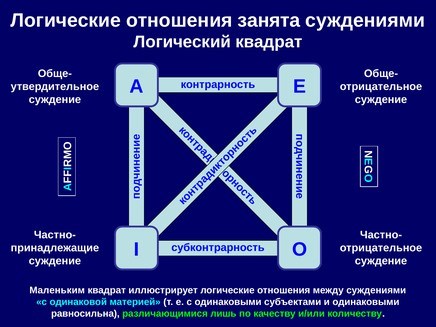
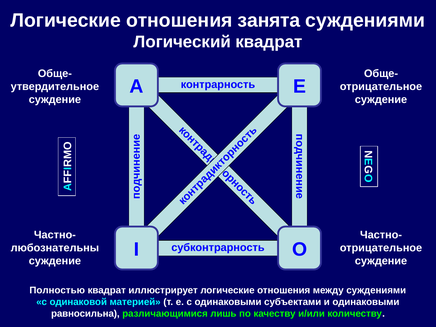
принадлежащие: принадлежащие -> любознательны
Маленьким: Маленьким -> Полностью
